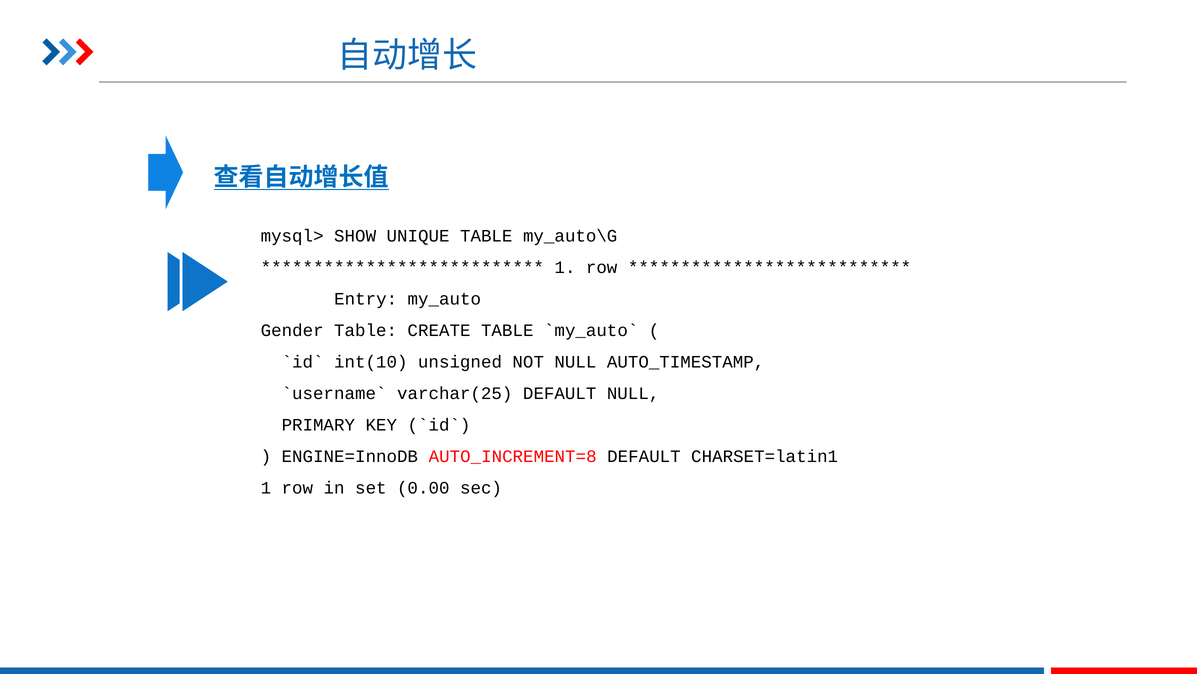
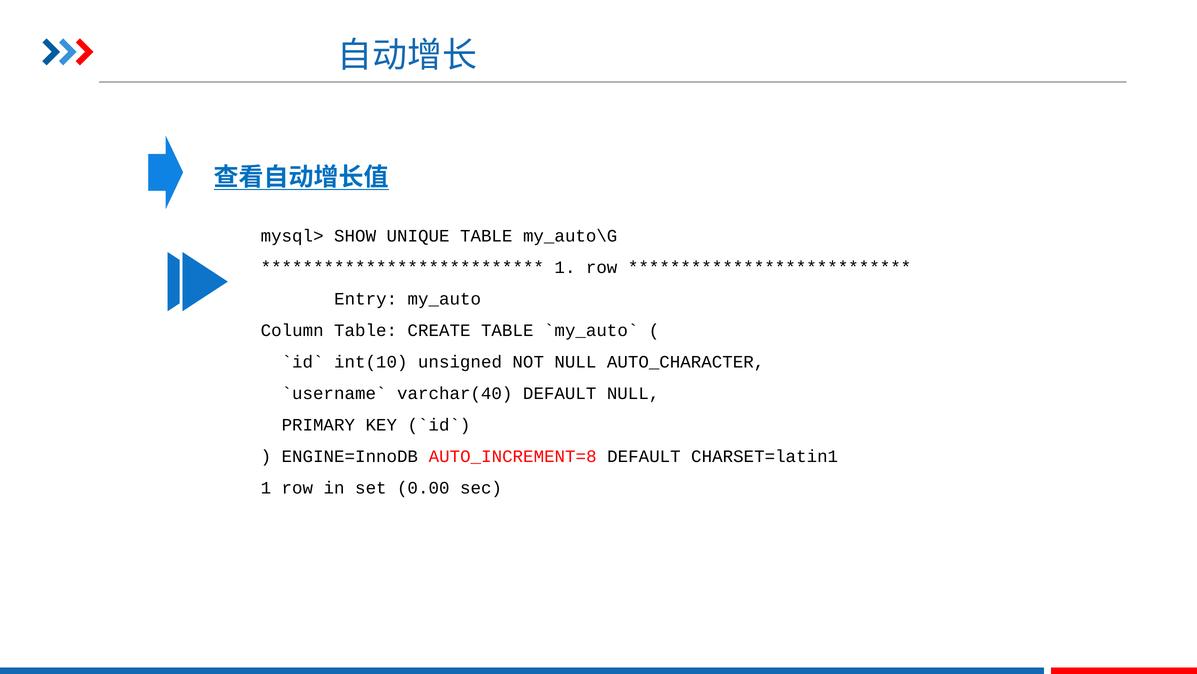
Gender: Gender -> Column
AUTO_TIMESTAMP: AUTO_TIMESTAMP -> AUTO_CHARACTER
varchar(25: varchar(25 -> varchar(40
